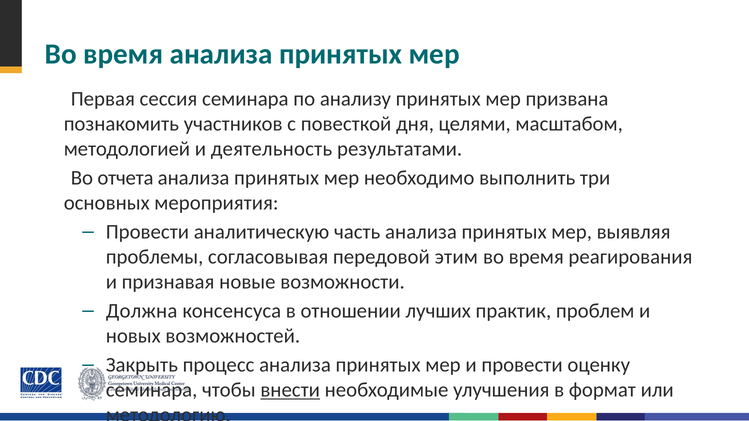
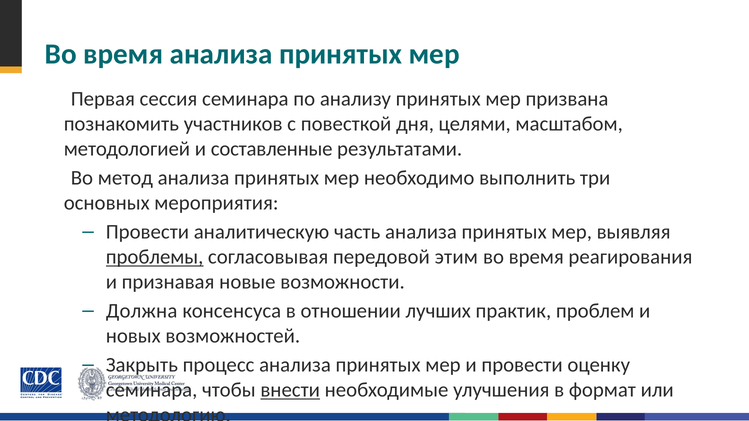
деятельность: деятельность -> составленные
отчета: отчета -> метод
проблемы underline: none -> present
